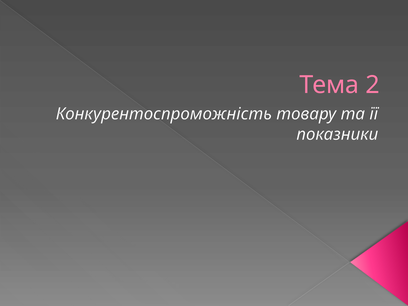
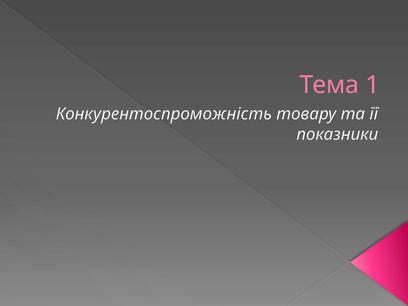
2: 2 -> 1
